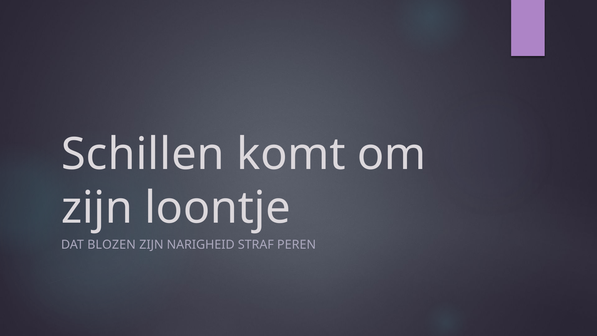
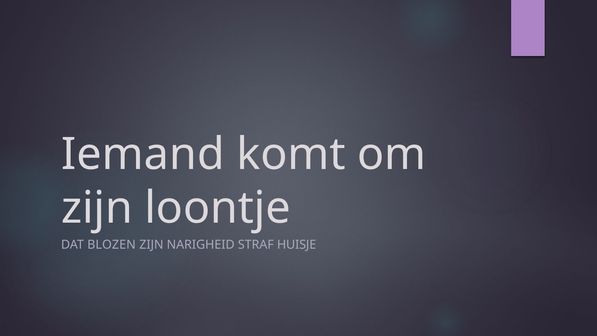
Schillen: Schillen -> Iemand
PEREN: PEREN -> HUISJE
